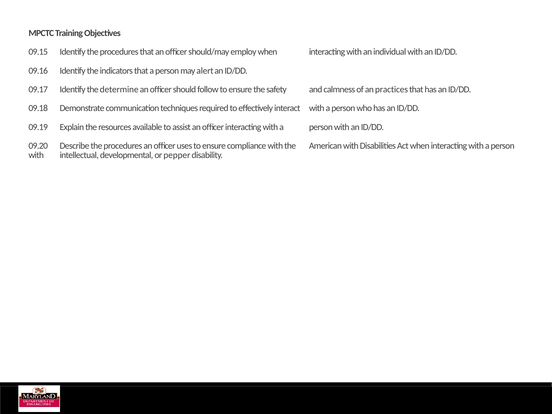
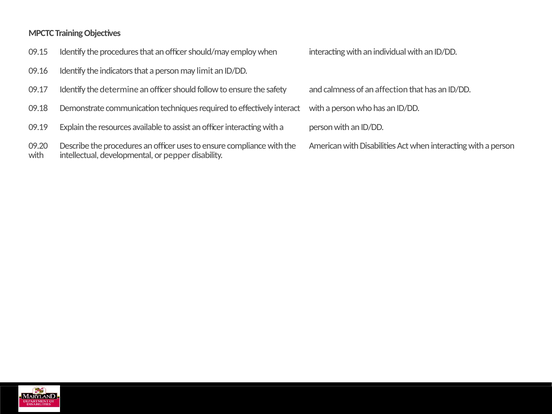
alert: alert -> limit
practices: practices -> affection
